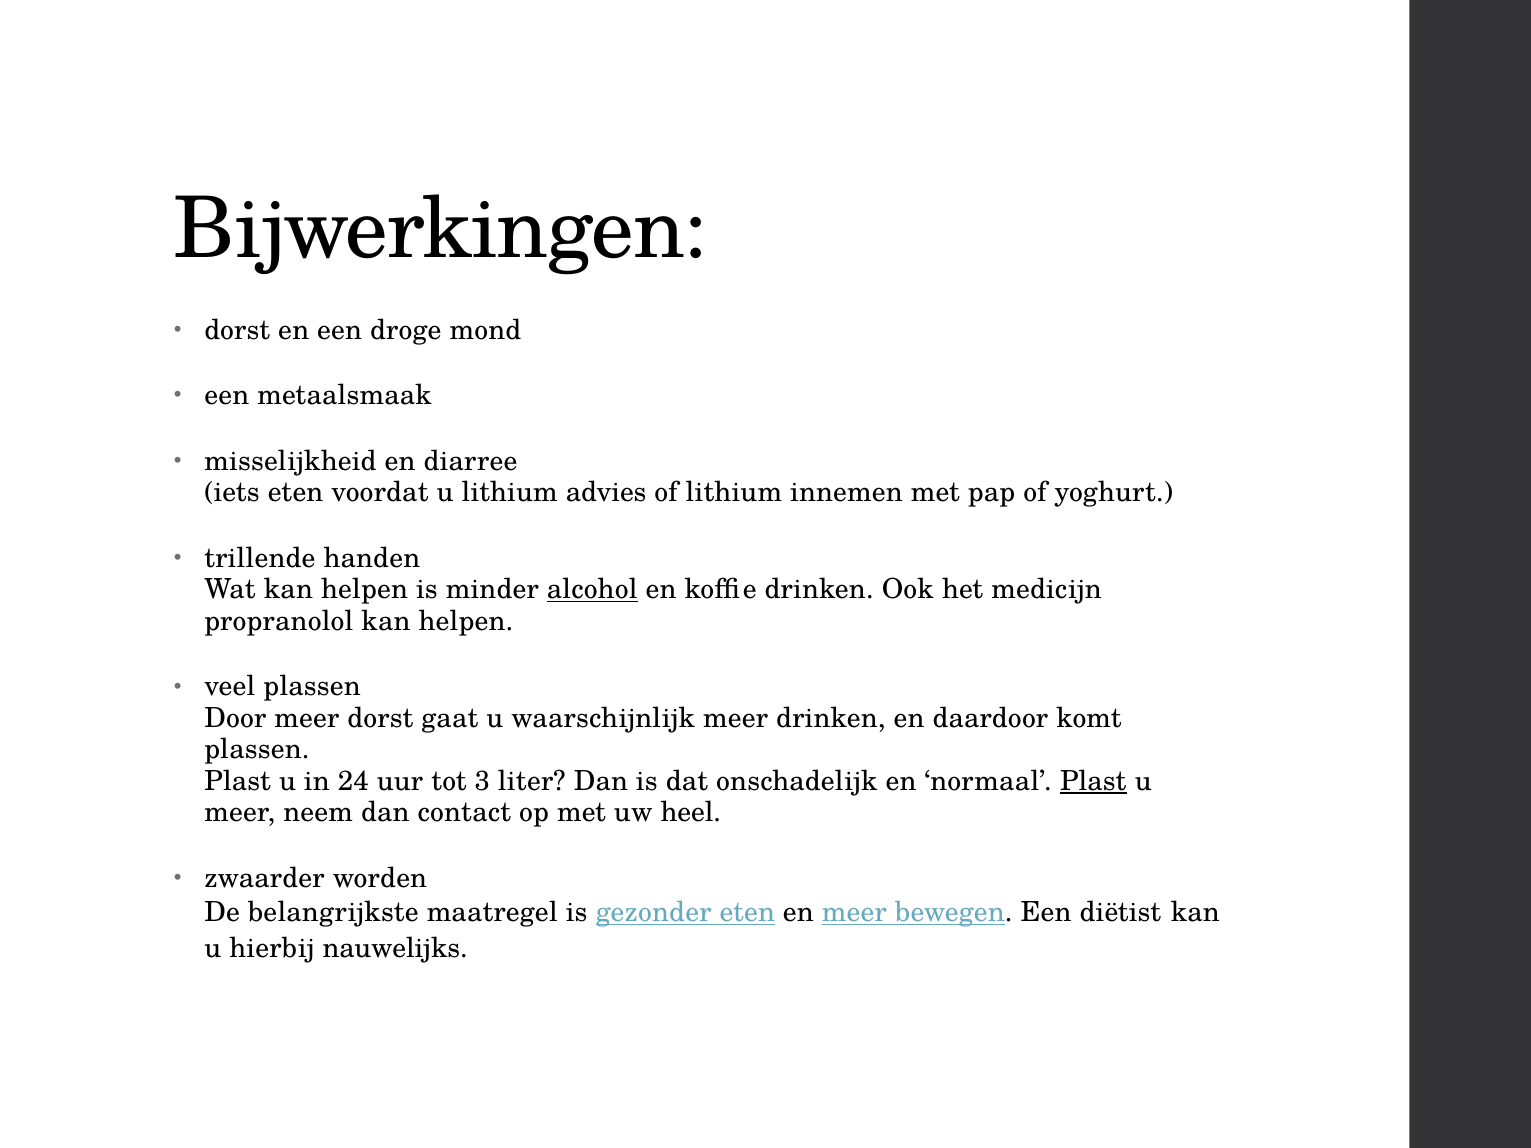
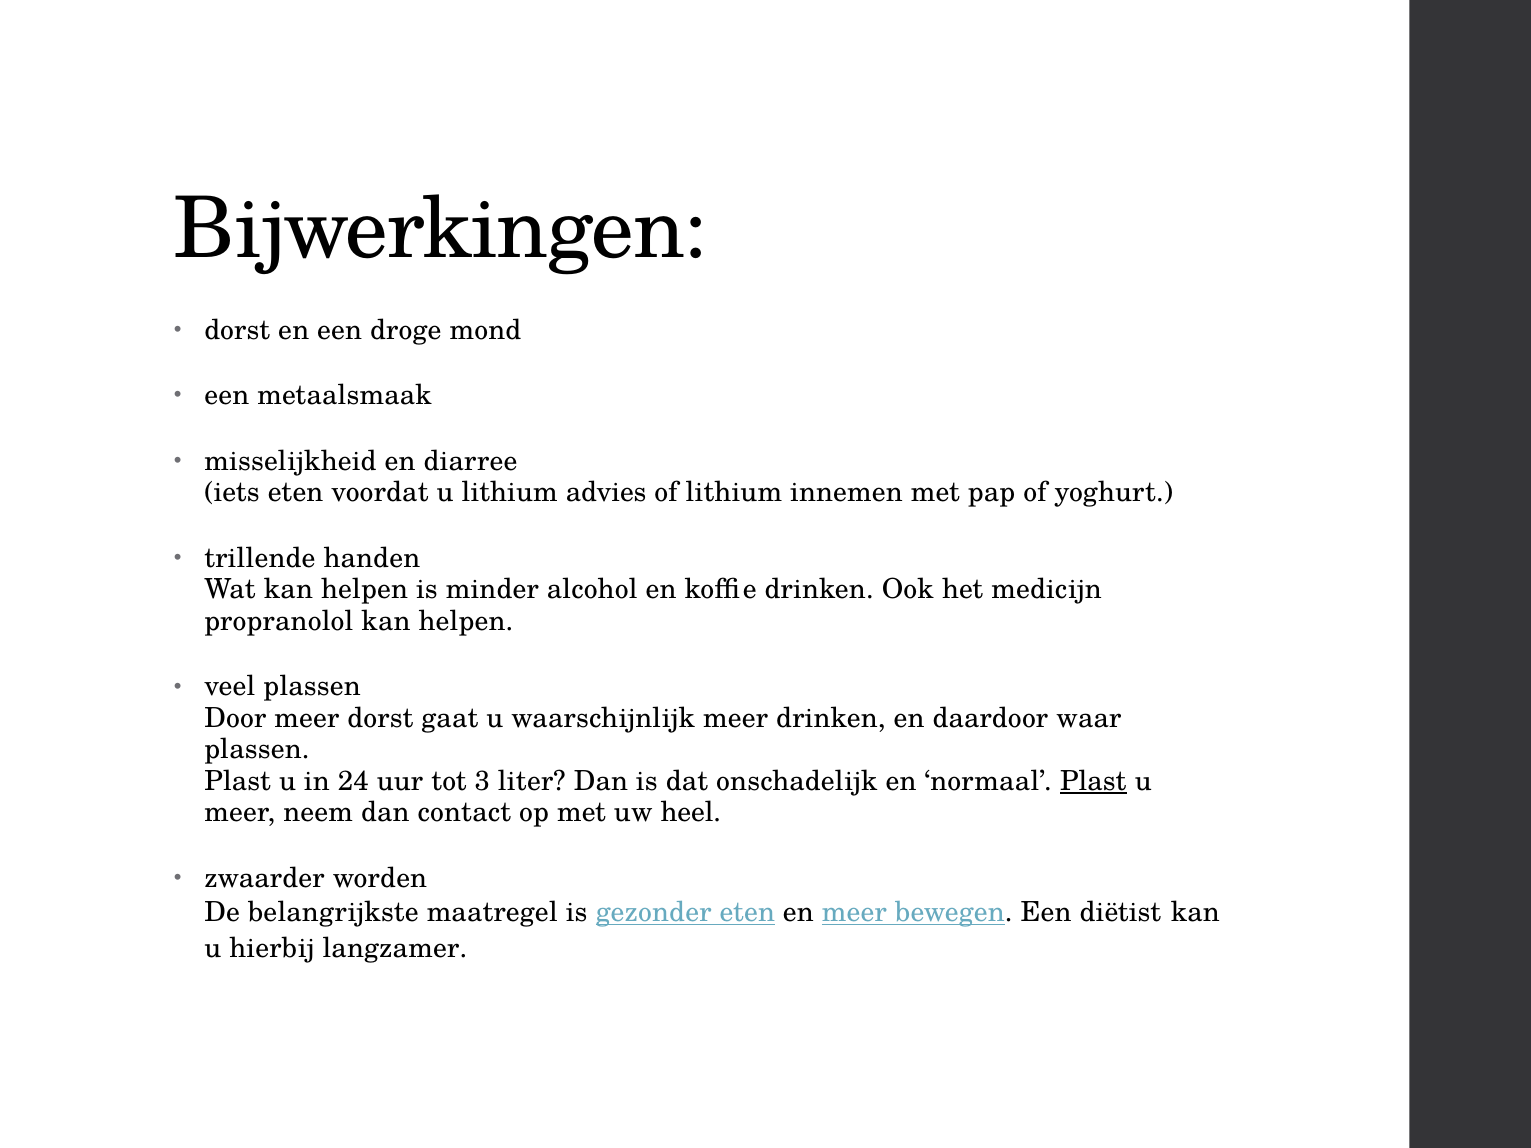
alcohol underline: present -> none
komt: komt -> waar
nauwelijks: nauwelijks -> langzamer
